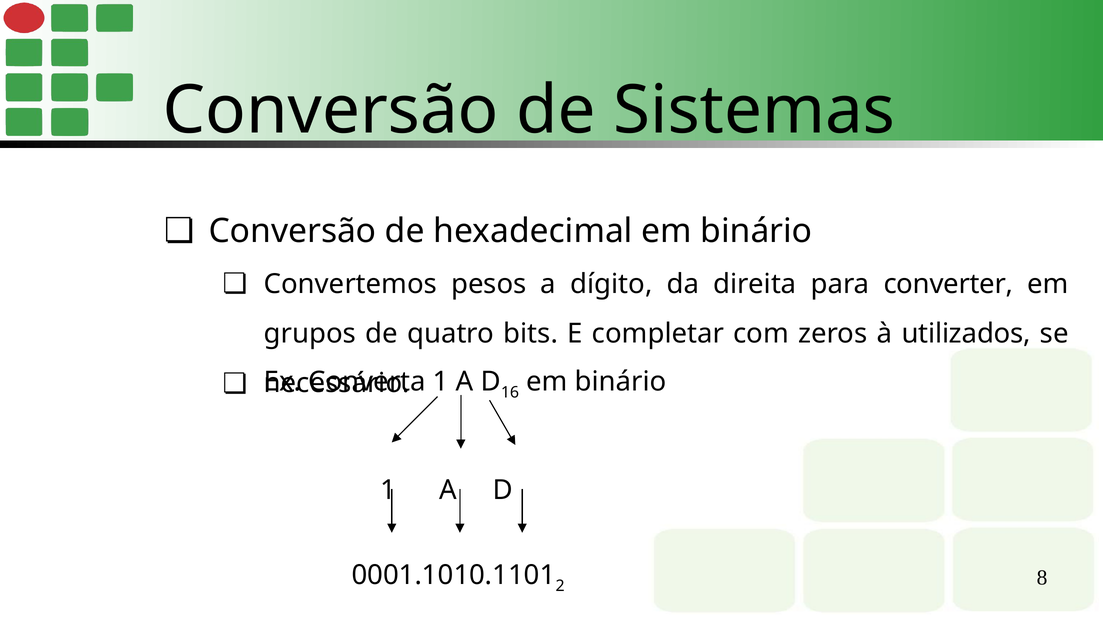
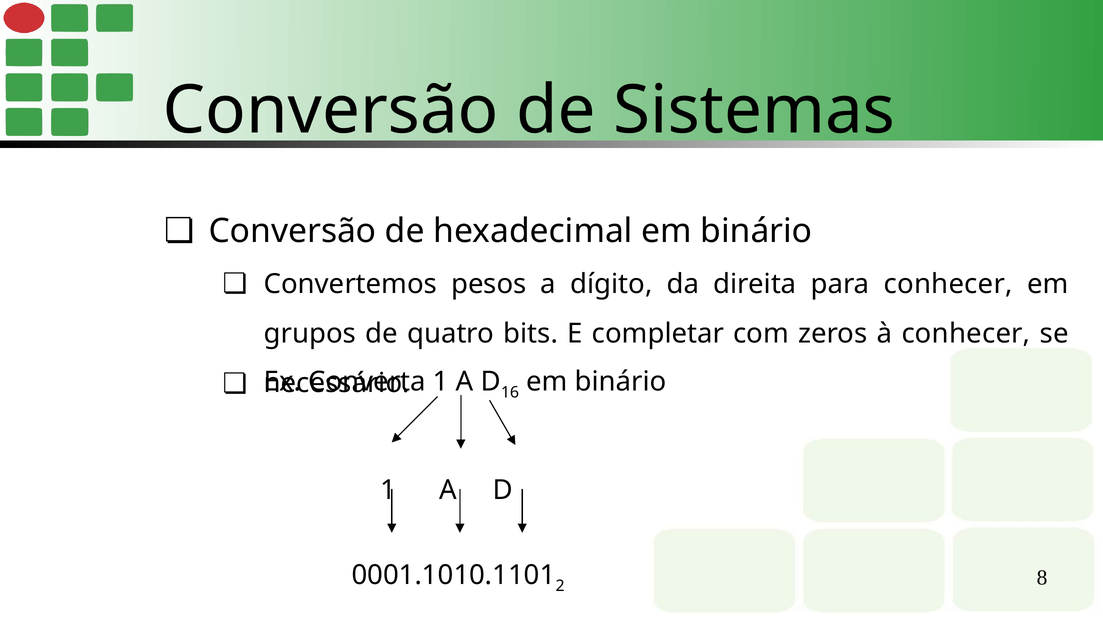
para converter: converter -> conhecer
à utilizados: utilizados -> conhecer
